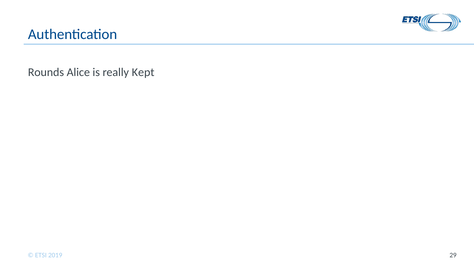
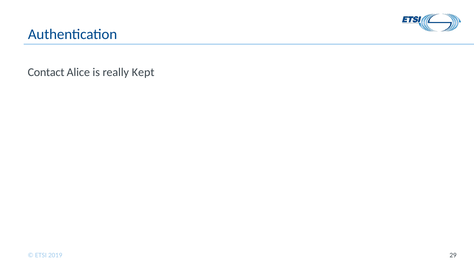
Rounds: Rounds -> Contact
